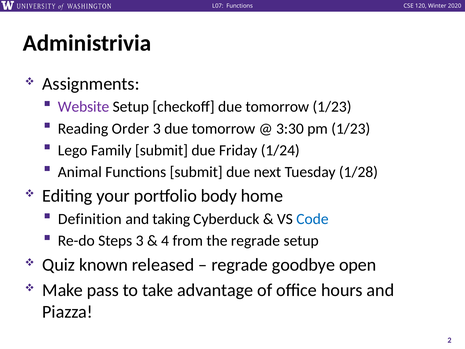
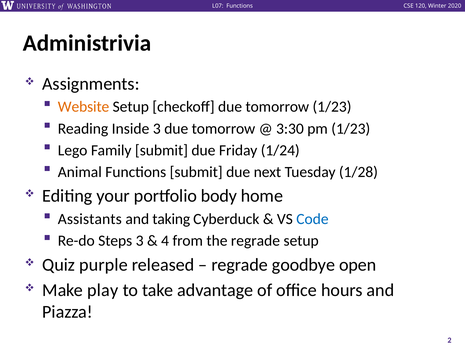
Website colour: purple -> orange
Order: Order -> Inside
Definition: Definition -> Assistants
known: known -> purple
pass: pass -> play
